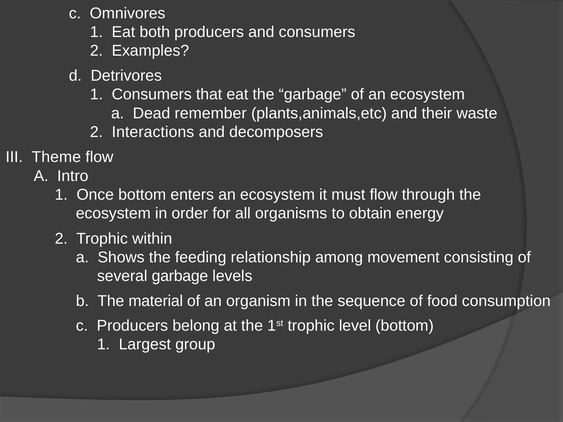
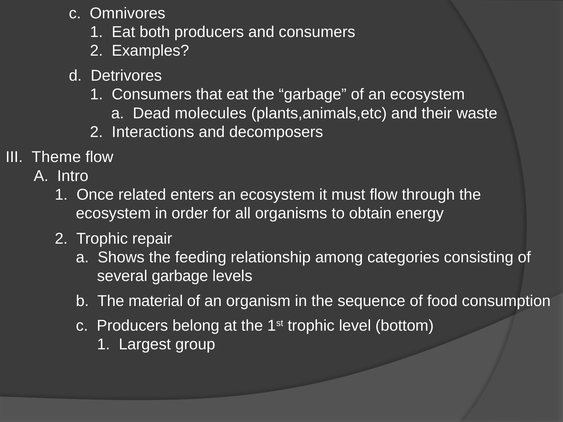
remember: remember -> molecules
Once bottom: bottom -> related
within: within -> repair
movement: movement -> categories
